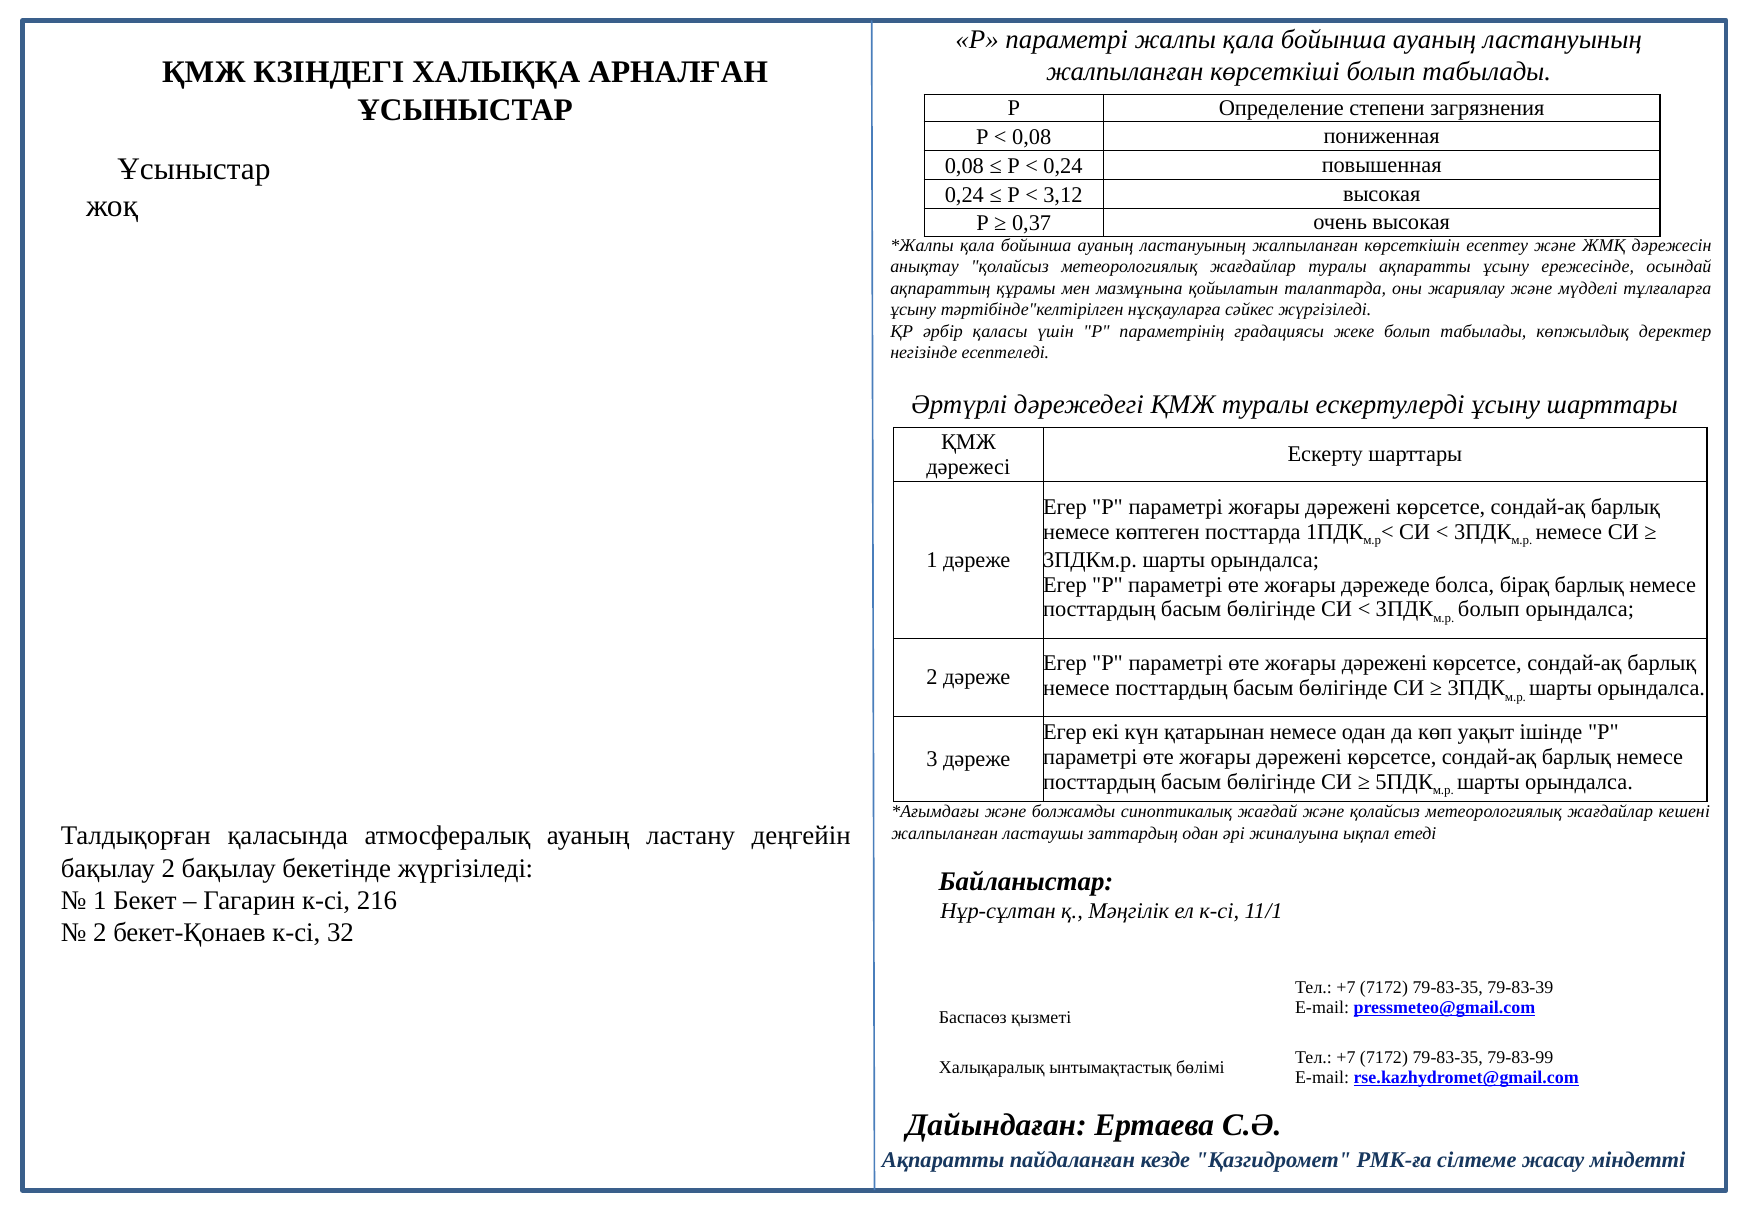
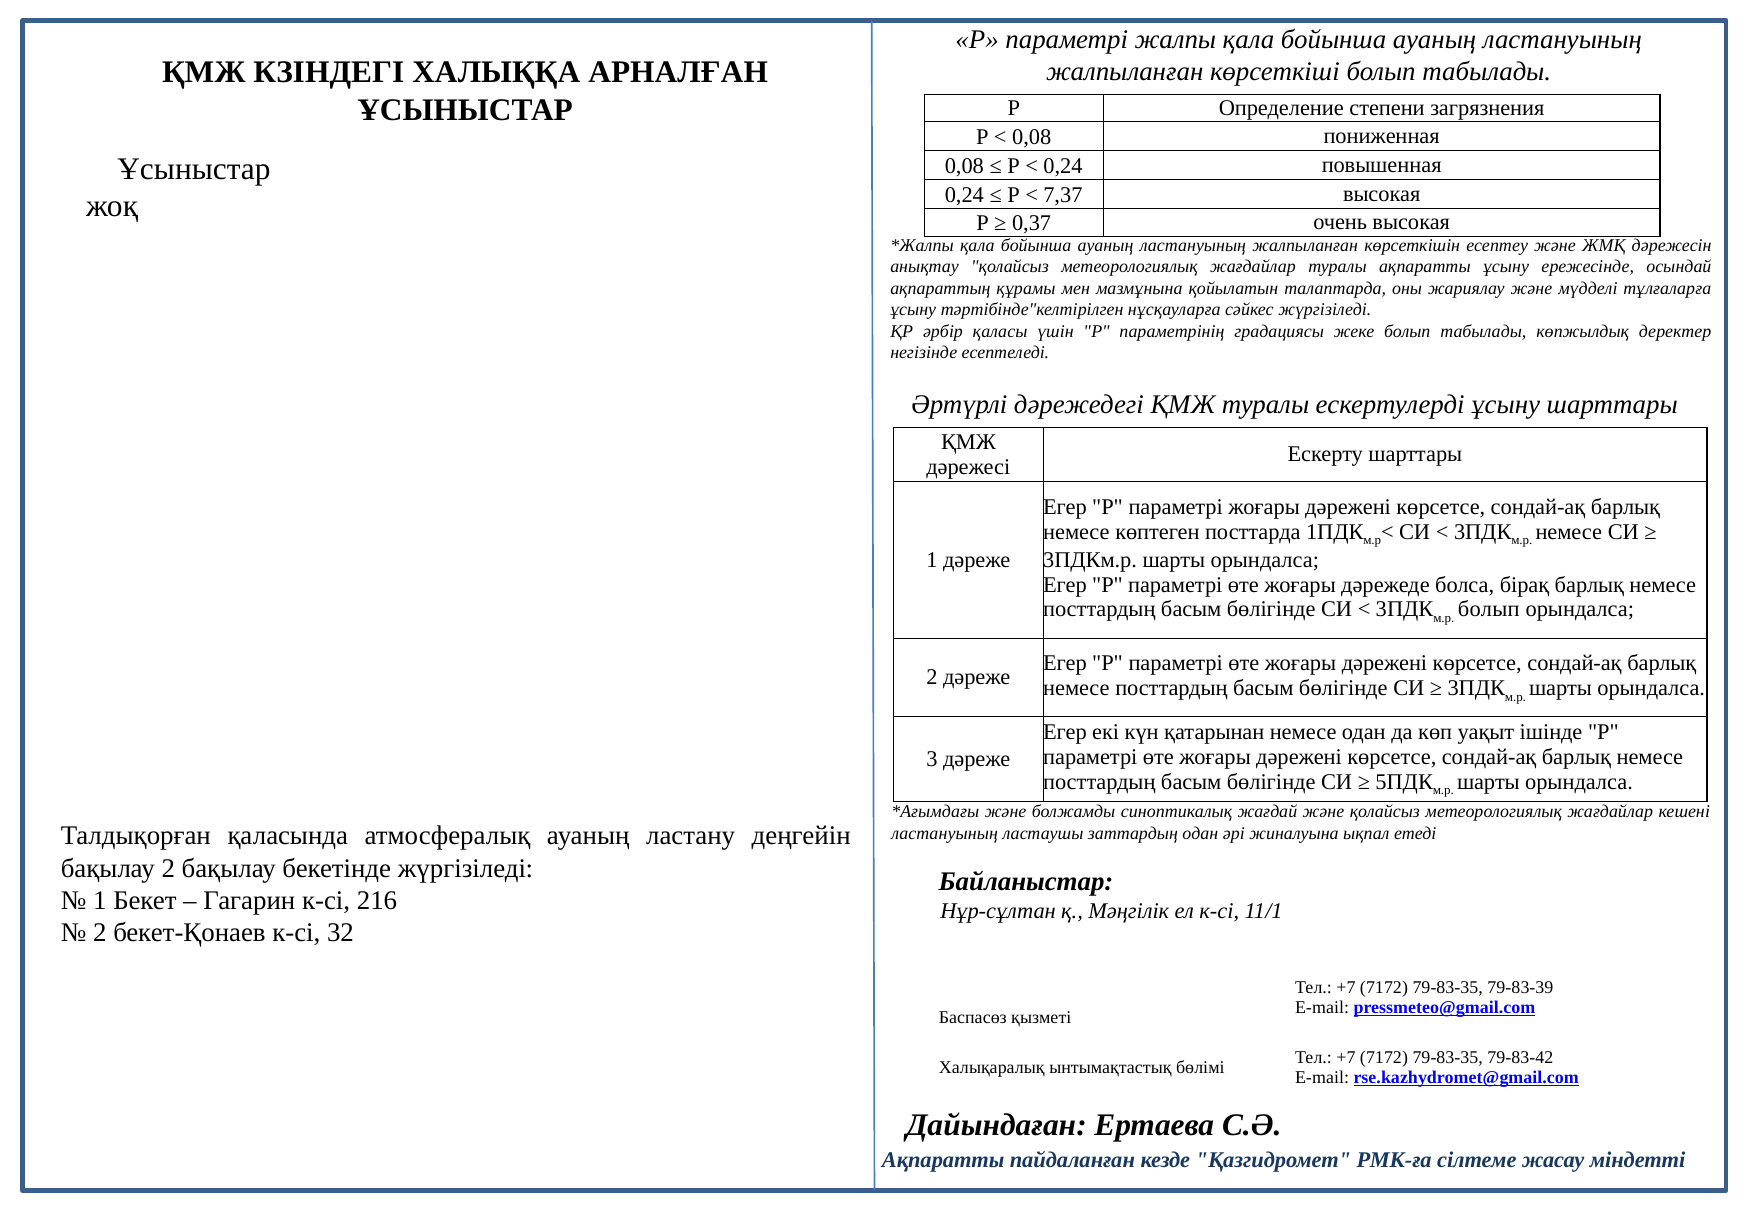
3,12: 3,12 -> 7,37
жалпыланған at (945, 833): жалпыланған -> ластануының
79-83-99: 79-83-99 -> 79-83-42
